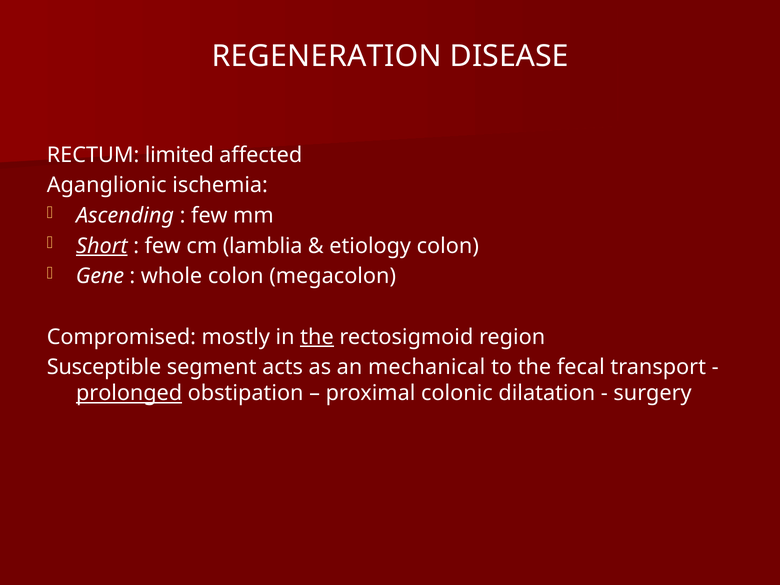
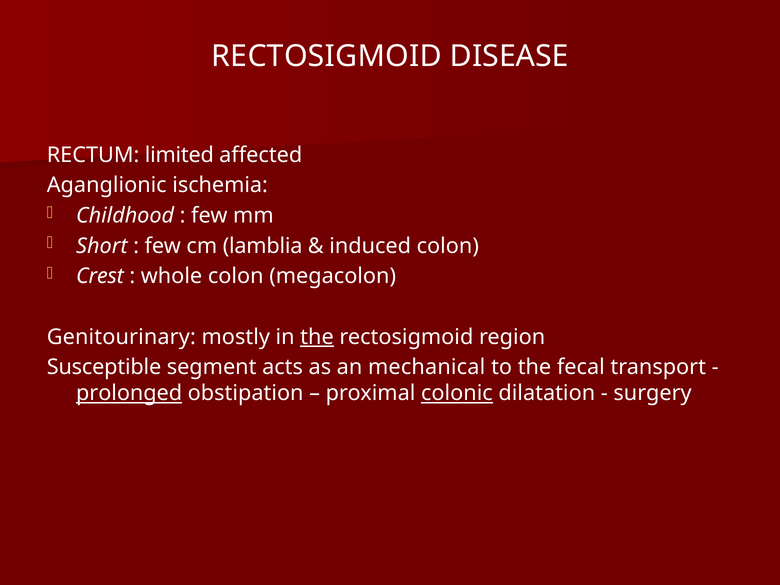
REGENERATION at (327, 56): REGENERATION -> RECTOSIGMOID
Ascending: Ascending -> Childhood
Short underline: present -> none
etiology: etiology -> induced
Gene: Gene -> Crest
Compromised: Compromised -> Genitourinary
colonic underline: none -> present
